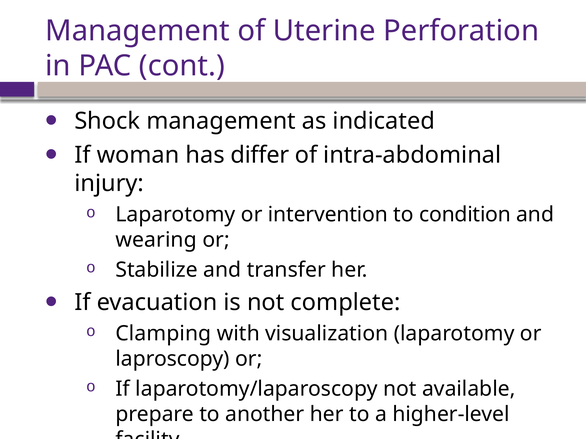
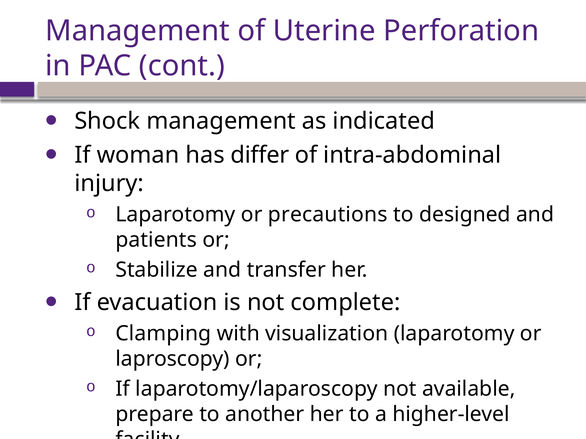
intervention: intervention -> precautions
condition: condition -> designed
wearing: wearing -> patients
